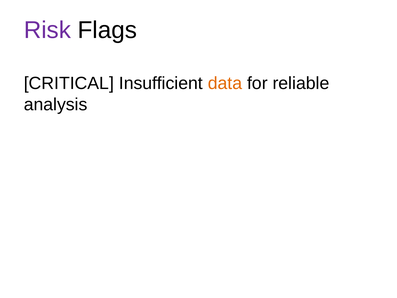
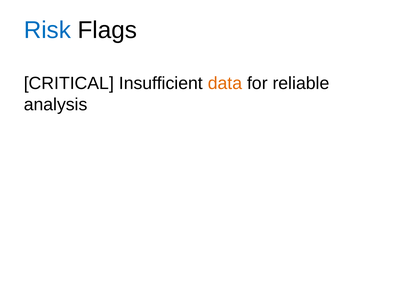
Risk colour: purple -> blue
